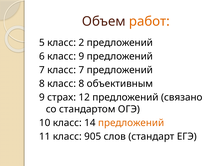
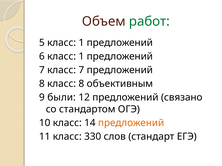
работ colour: orange -> green
5 класс 2: 2 -> 1
6 класс 9: 9 -> 1
страх: страх -> были
905: 905 -> 330
